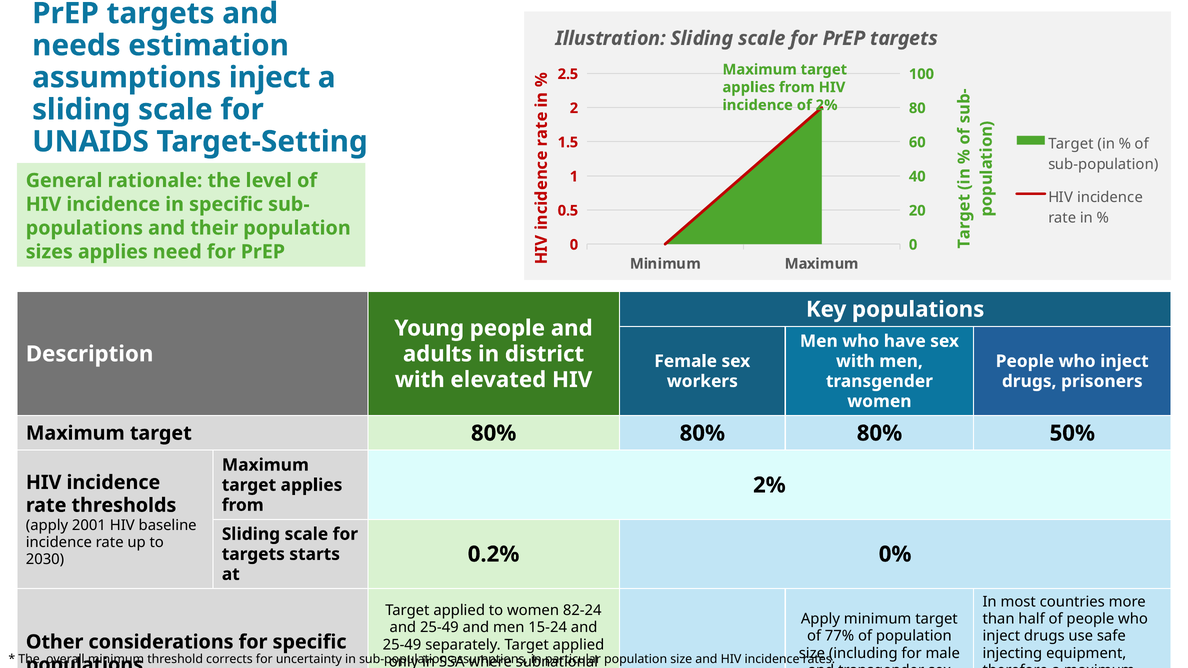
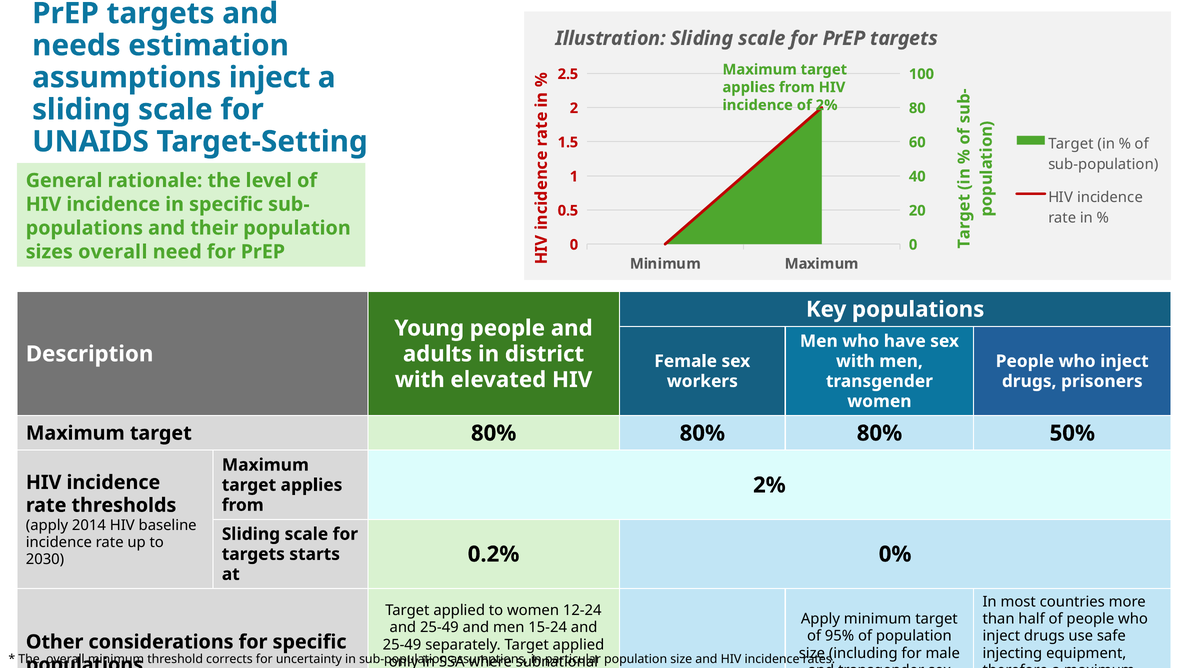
sizes applies: applies -> overall
2001: 2001 -> 2014
82-24: 82-24 -> 12-24
77%: 77% -> 95%
